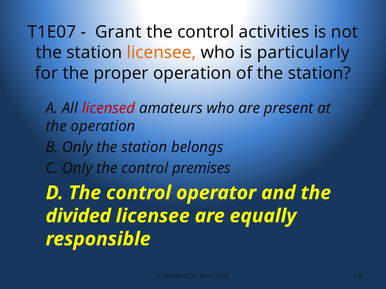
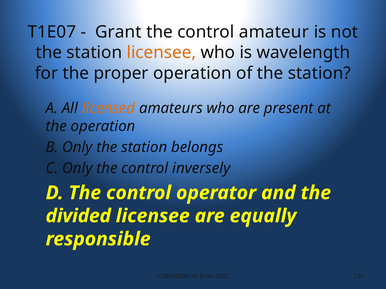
activities: activities -> amateur
particularly: particularly -> wavelength
licensed colour: red -> orange
premises: premises -> inversely
